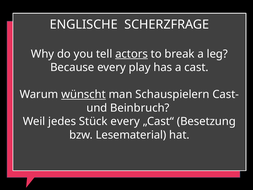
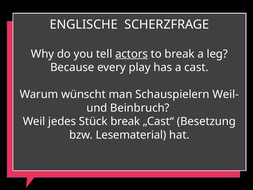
wünscht underline: present -> none
Cast-: Cast- -> Weil-
Stück every: every -> break
